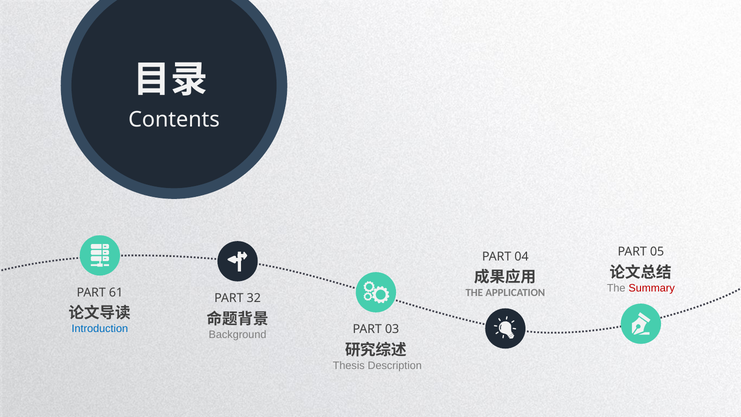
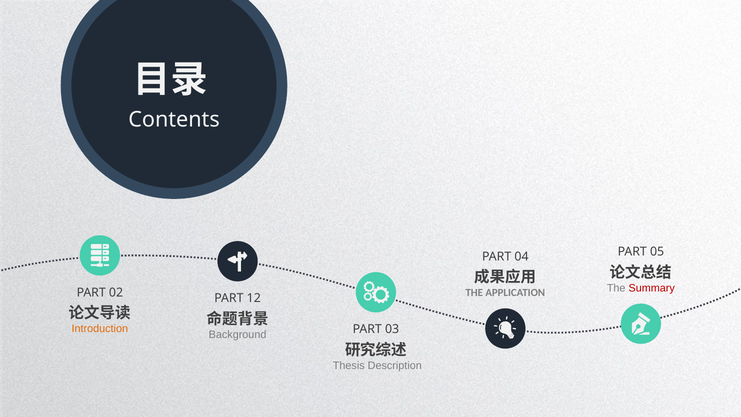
61: 61 -> 02
32: 32 -> 12
Introduction colour: blue -> orange
